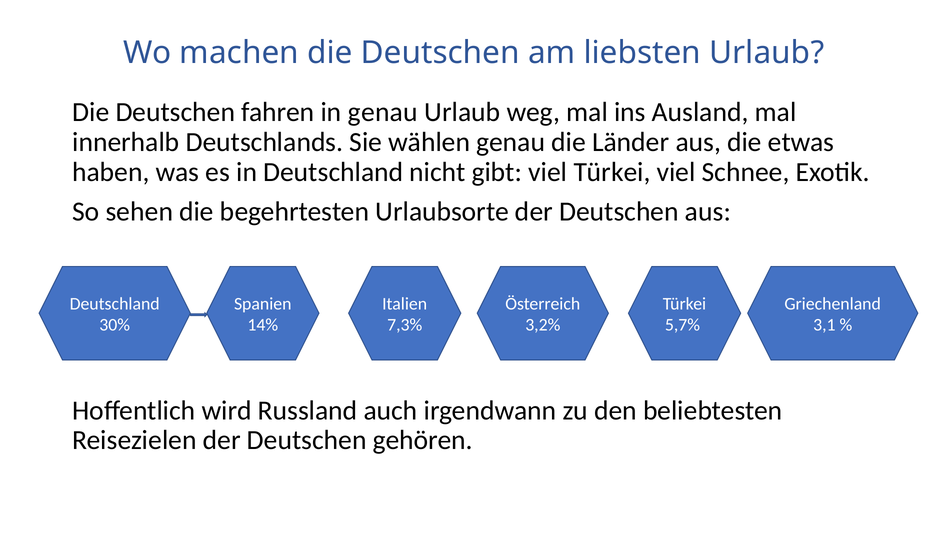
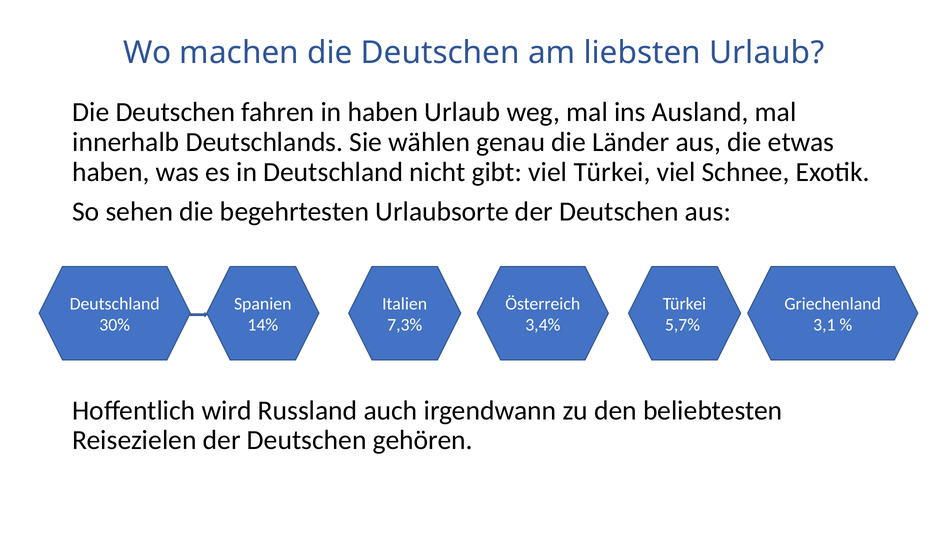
in genau: genau -> haben
3,2%: 3,2% -> 3,4%
